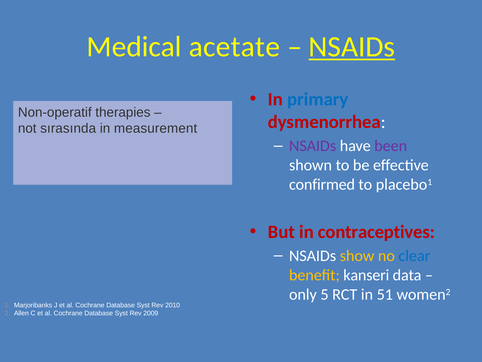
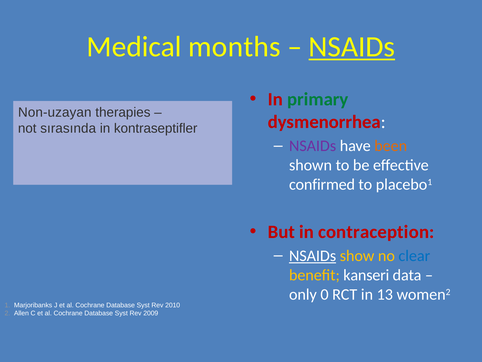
acetate: acetate -> months
primary colour: blue -> green
Non-operatif: Non-operatif -> Non-uzayan
measurement: measurement -> kontraseptifler
been colour: purple -> orange
contraceptives: contraceptives -> contraception
NSAIDs at (313, 256) underline: none -> present
5: 5 -> 0
51: 51 -> 13
